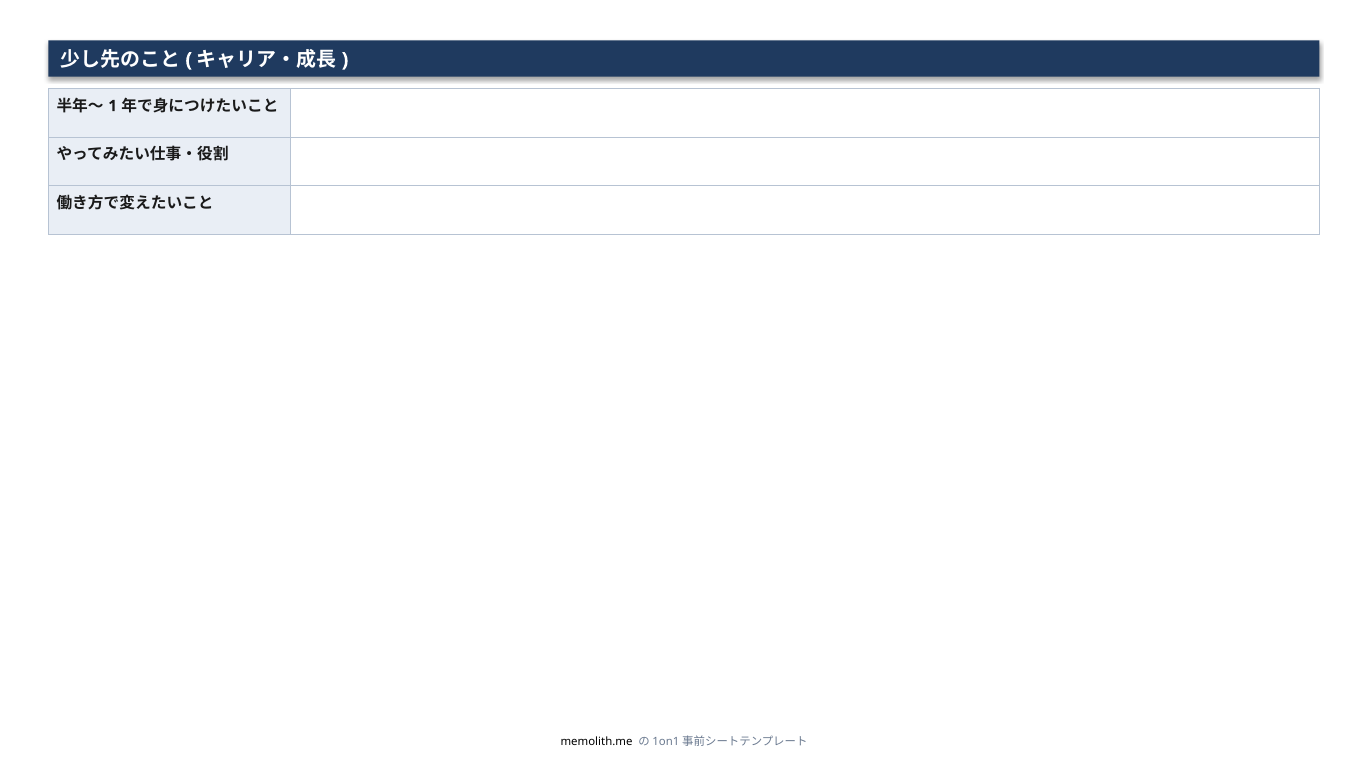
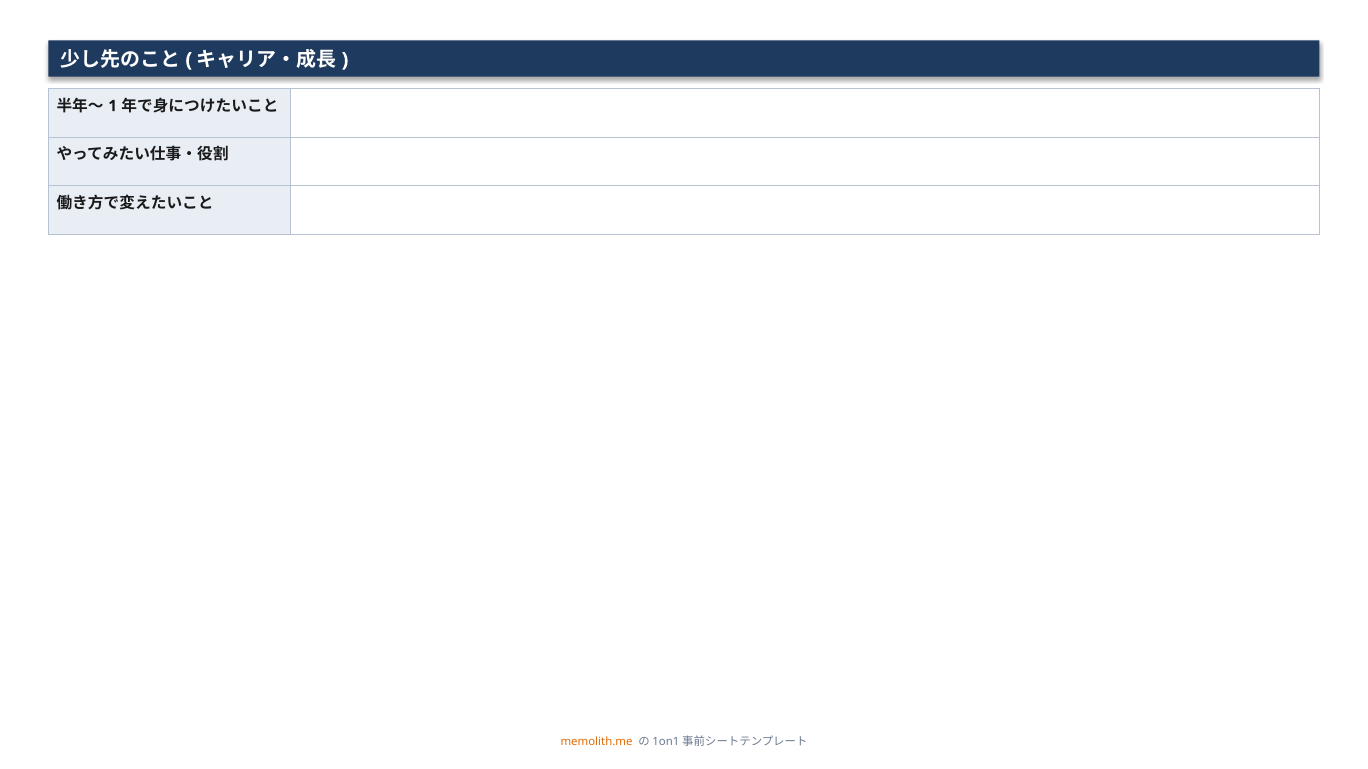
memolith.me colour: black -> orange
